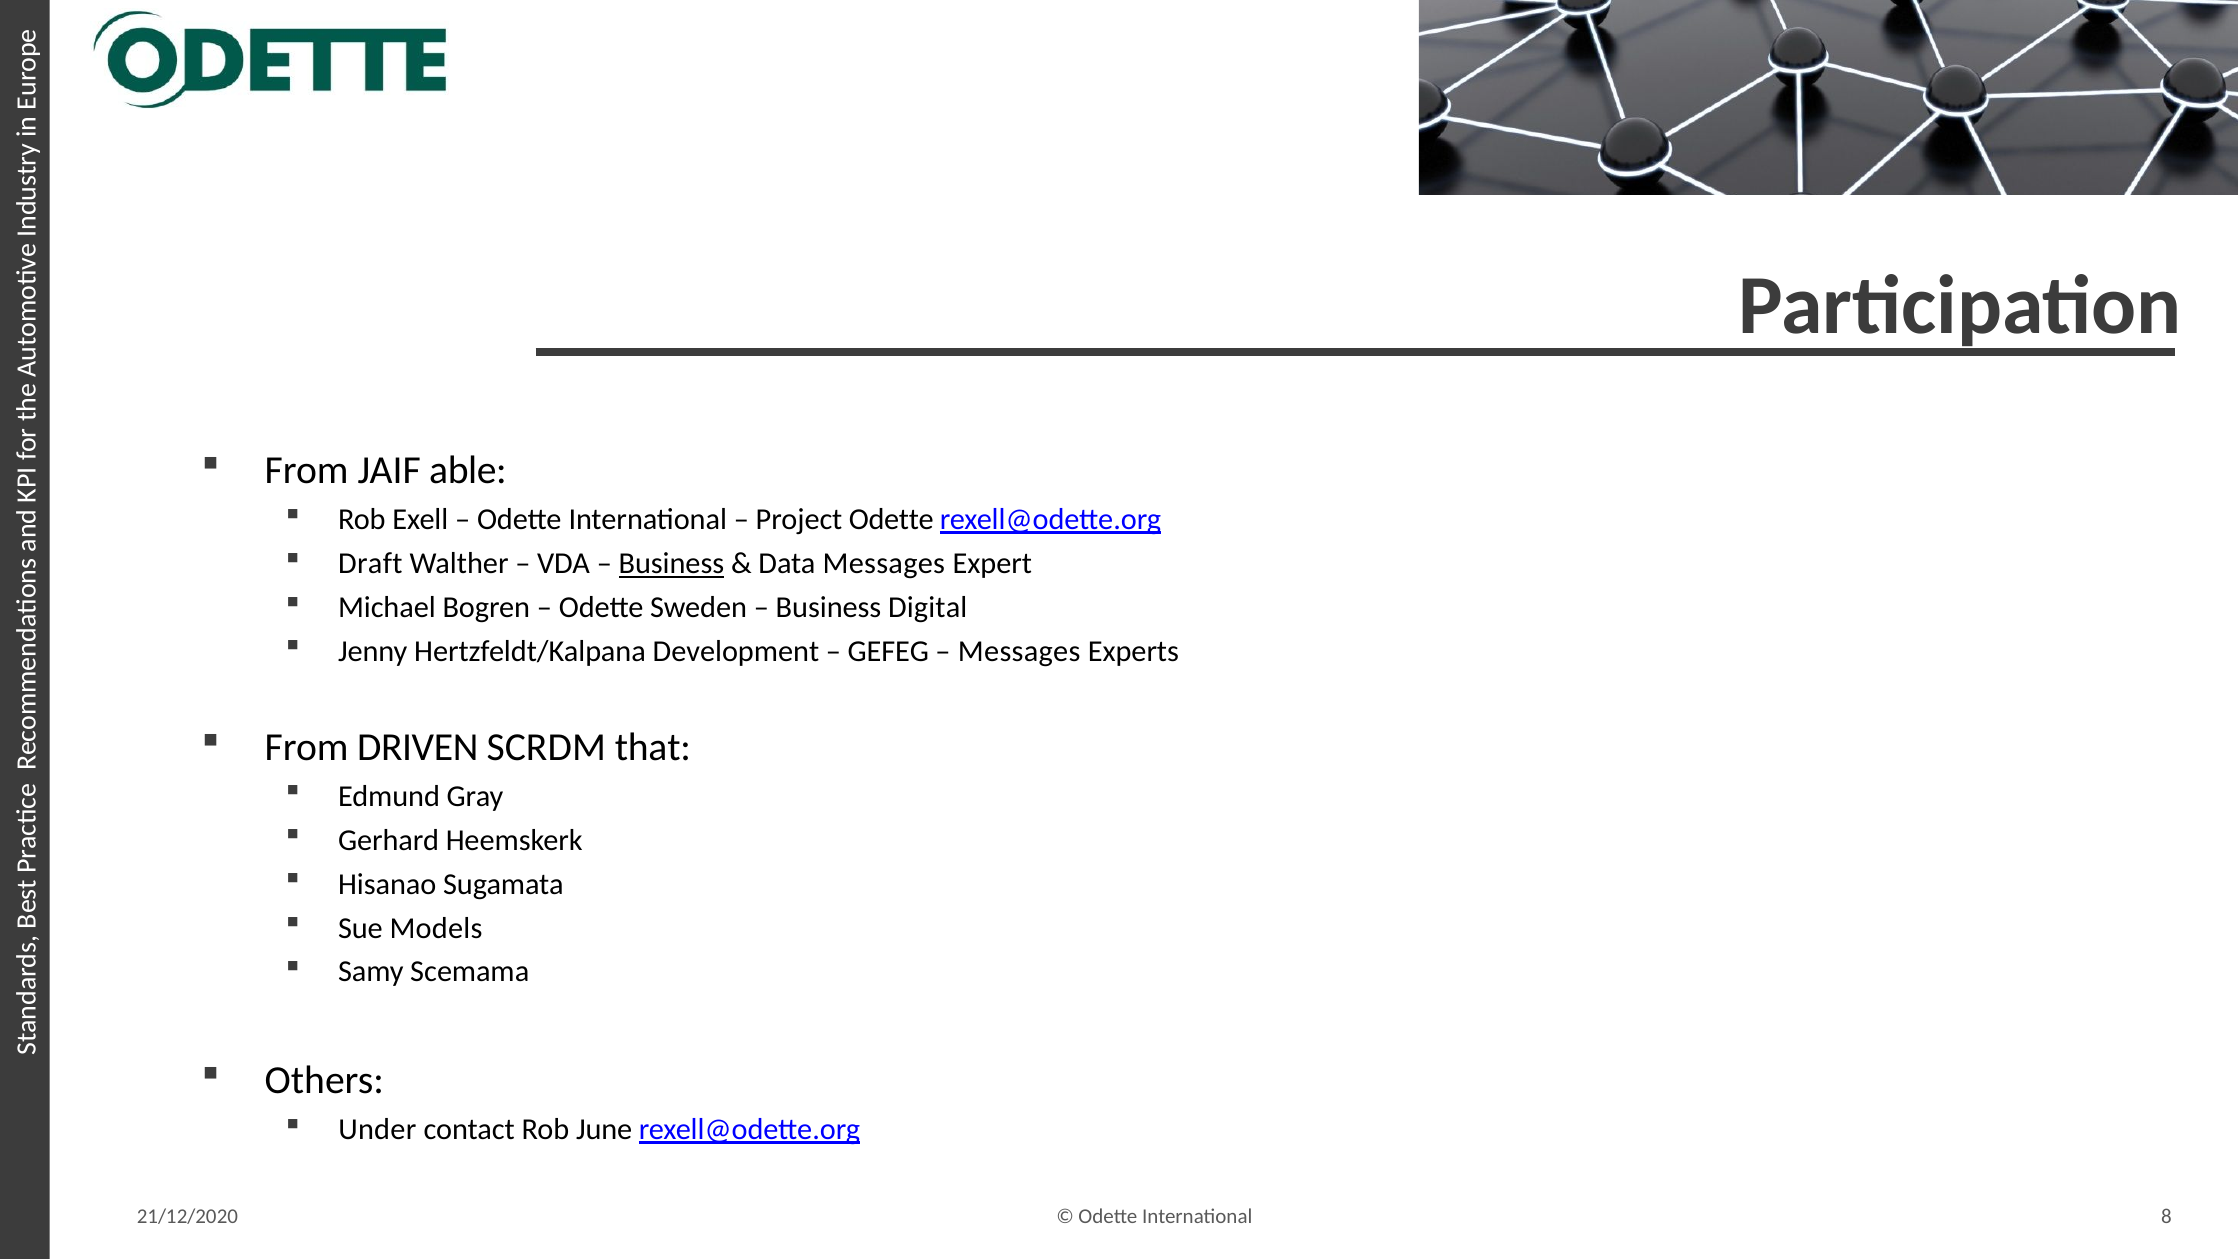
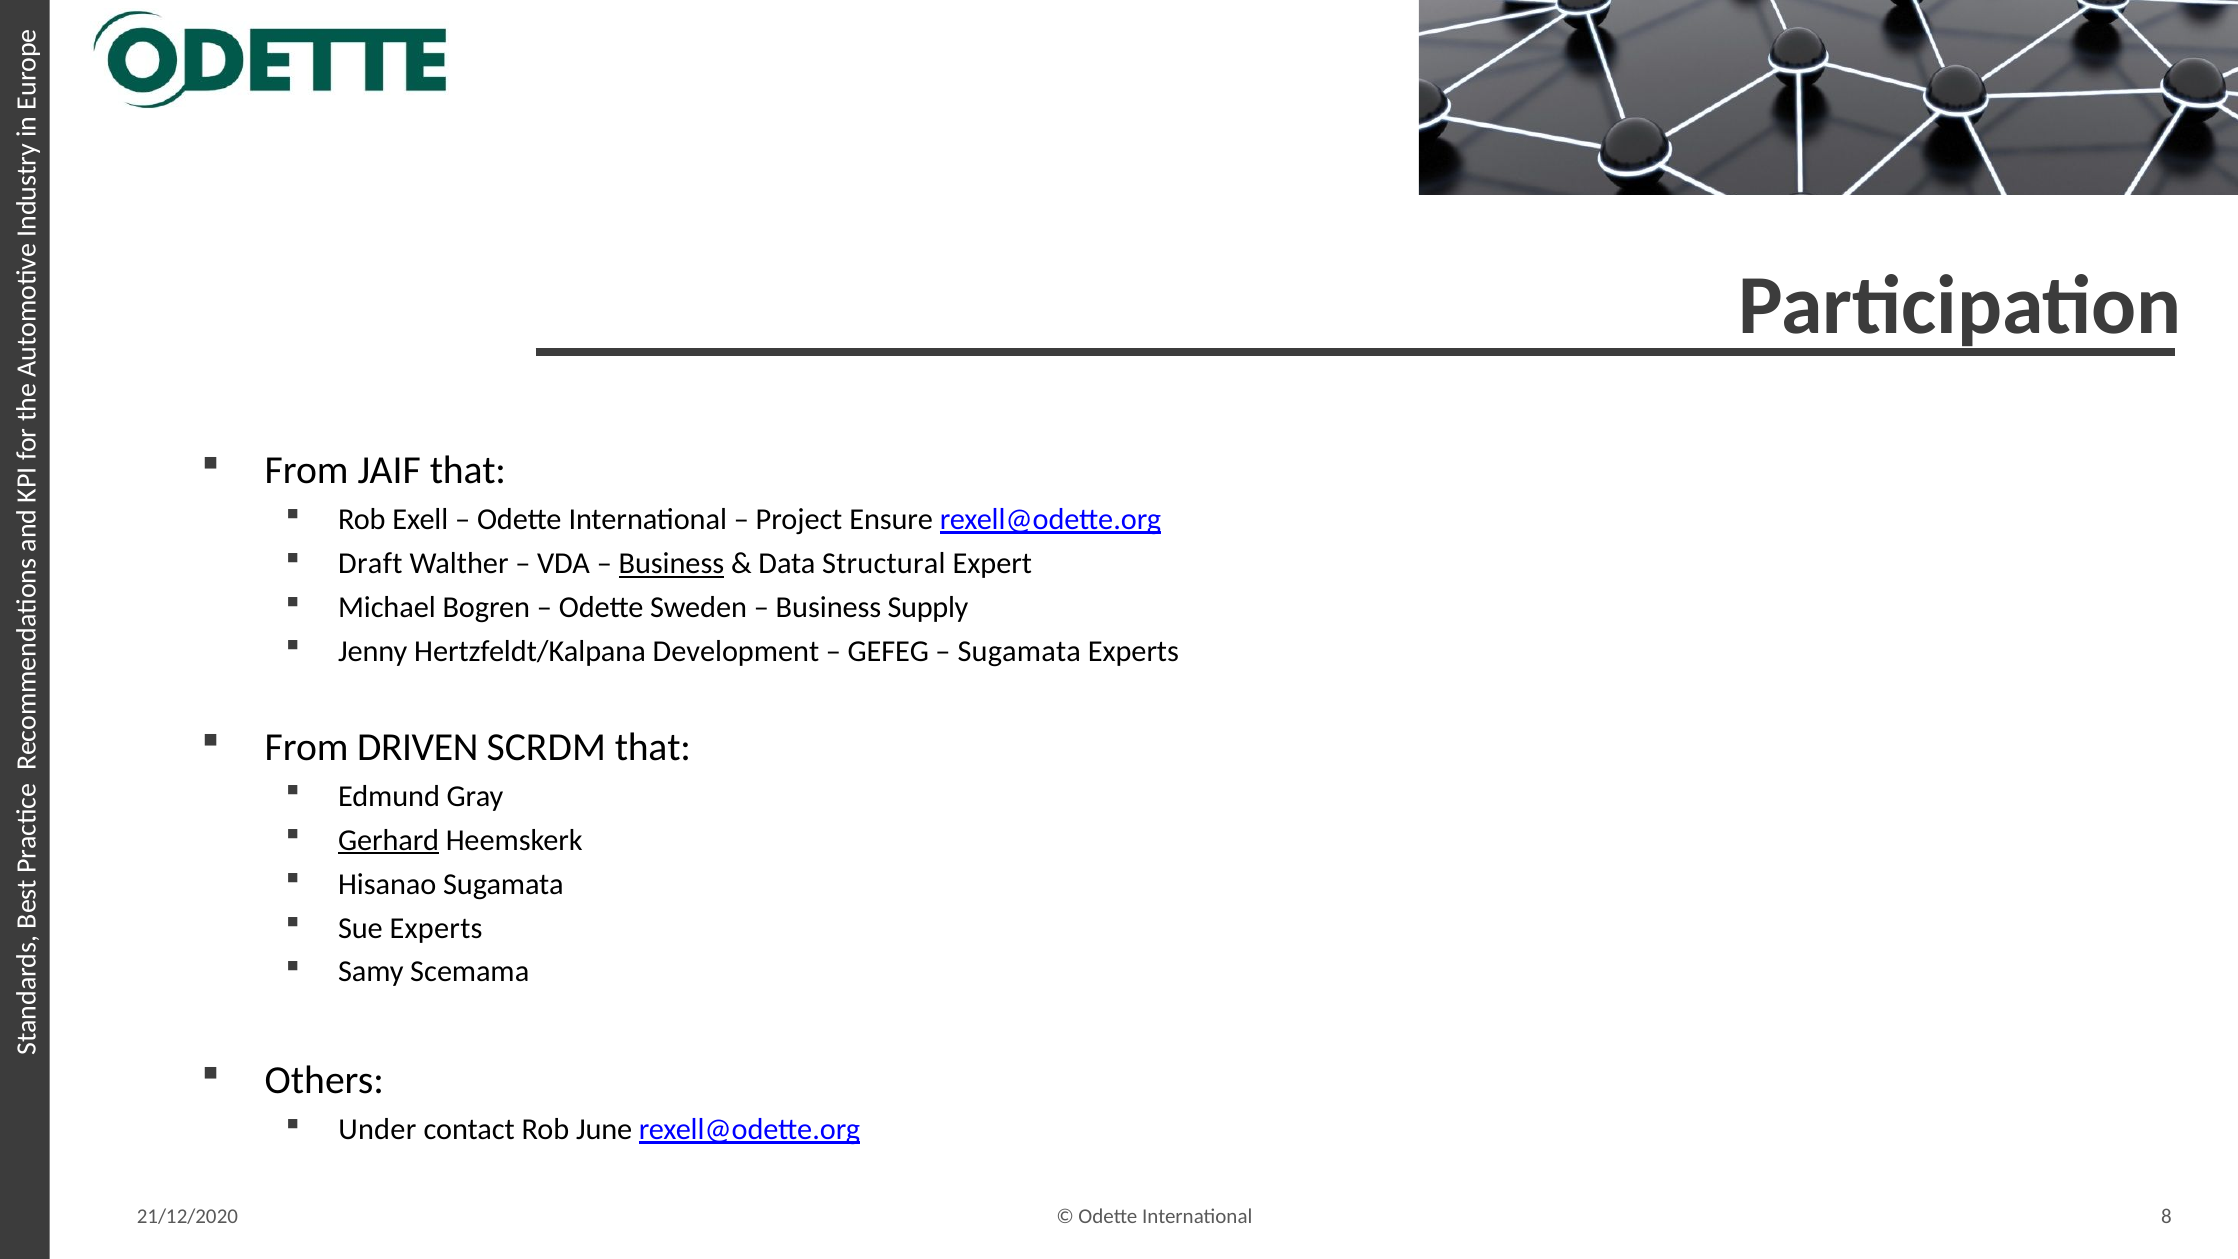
JAIF able: able -> that
Project Odette: Odette -> Ensure
Data Messages: Messages -> Structural
Digital: Digital -> Supply
Messages at (1019, 652): Messages -> Sugamata
Gerhard underline: none -> present
Sue Models: Models -> Experts
